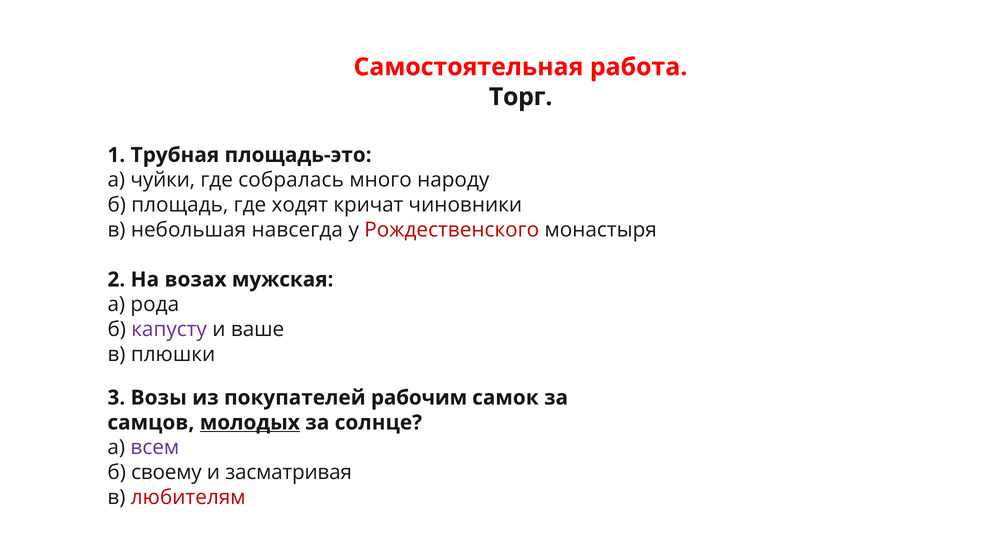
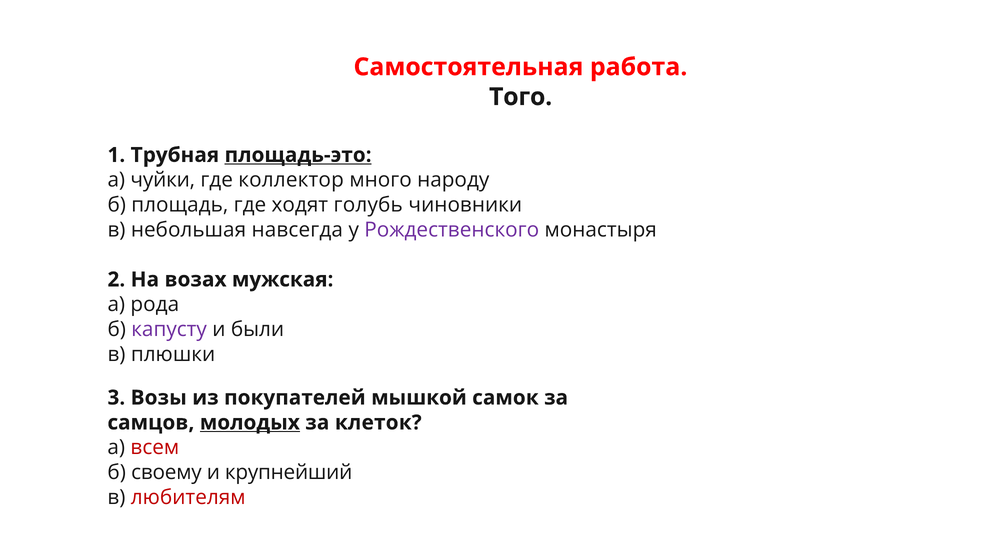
Торг: Торг -> Того
площадь-это underline: none -> present
собралась: собралась -> коллектор
кричат: кричат -> голубь
Рождественского colour: red -> purple
ваше: ваше -> были
рабочим: рабочим -> мышкой
солнце: солнце -> клеток
всем colour: purple -> red
засматривая: засматривая -> крупнейший
